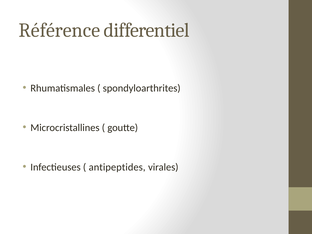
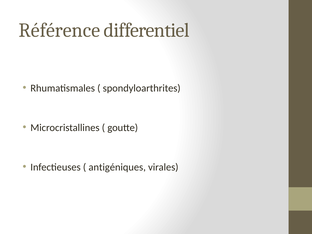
antipeptides: antipeptides -> antigéniques
